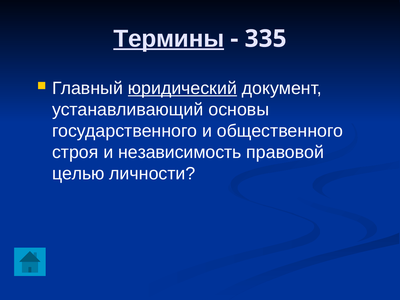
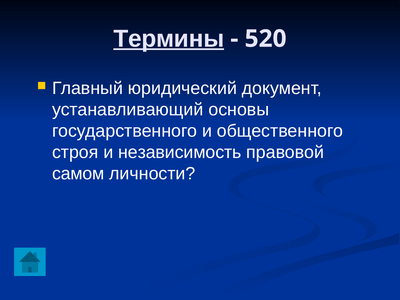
335: 335 -> 520
юридический underline: present -> none
целью: целью -> самом
